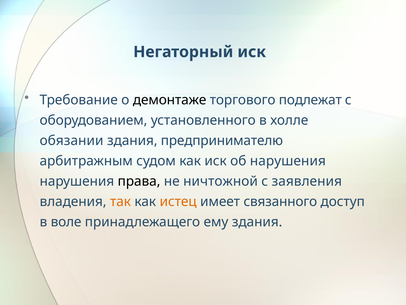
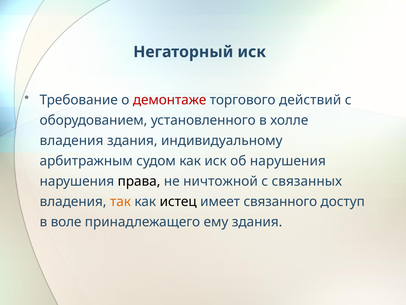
демонтаже colour: black -> red
подлежат: подлежат -> действий
обязании at (72, 140): обязании -> владения
предпринимателю: предпринимателю -> индивидуальному
заявления: заявления -> связанных
истец colour: orange -> black
